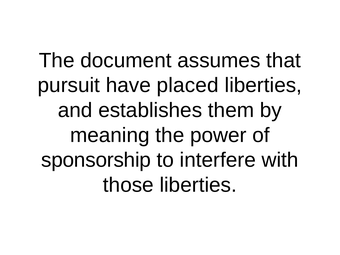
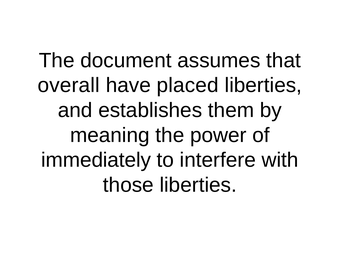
pursuit: pursuit -> overall
sponsorship: sponsorship -> immediately
